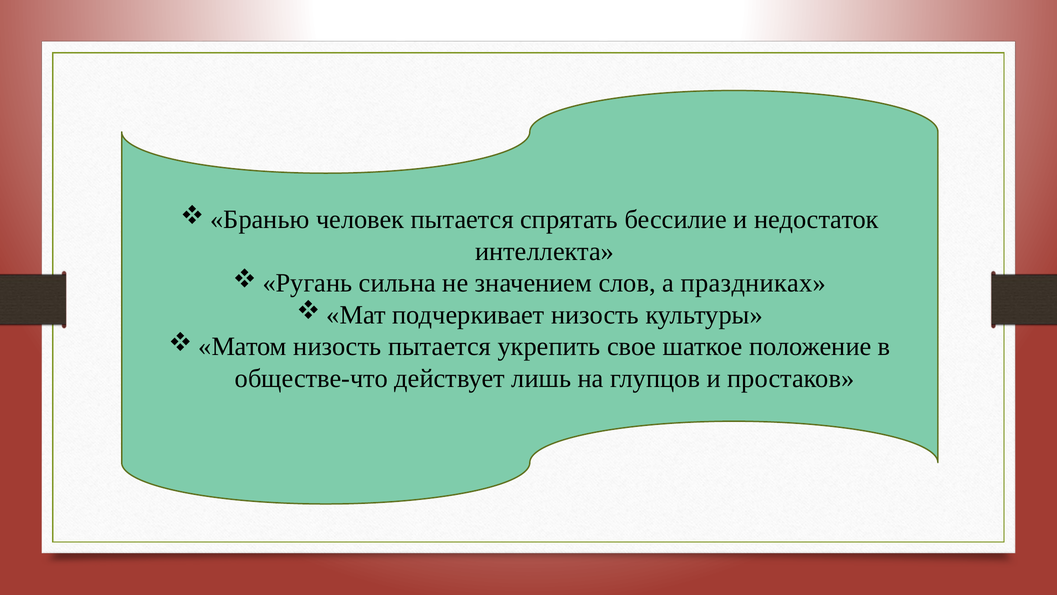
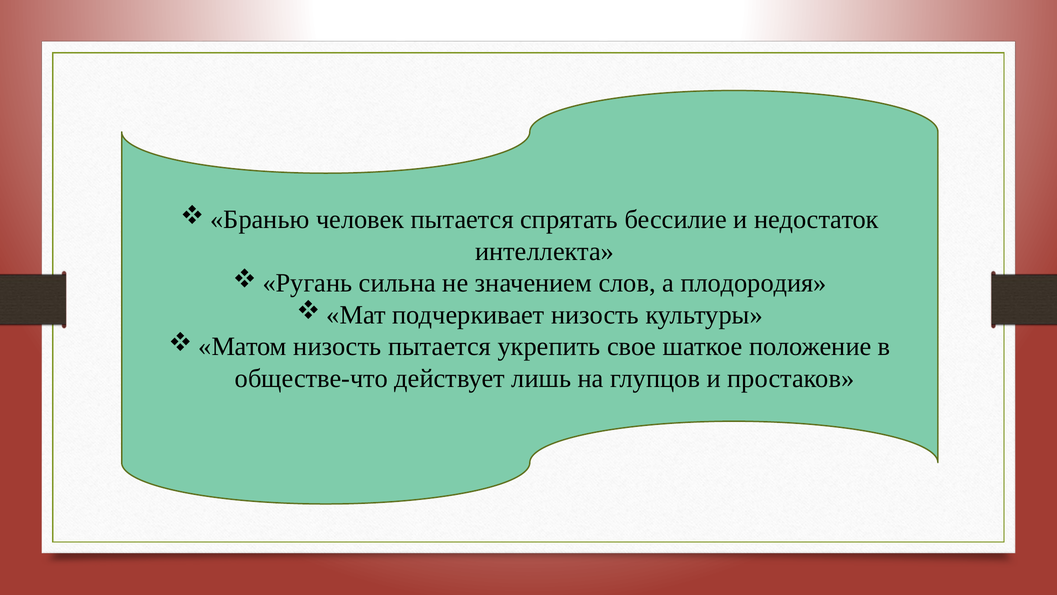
праздниках: праздниках -> плодородия
